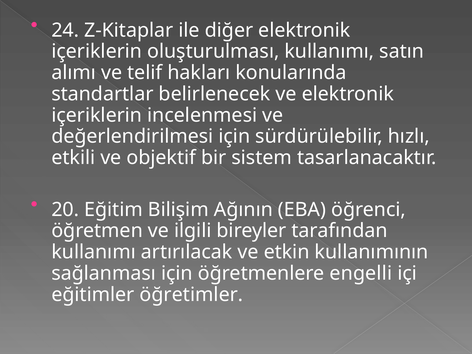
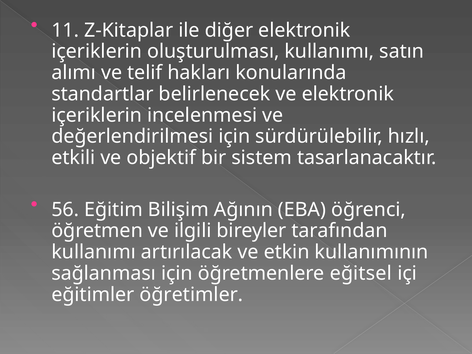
24: 24 -> 11
20: 20 -> 56
engelli: engelli -> eğitsel
